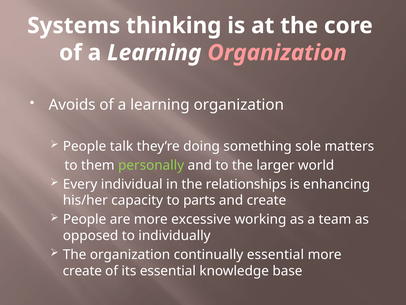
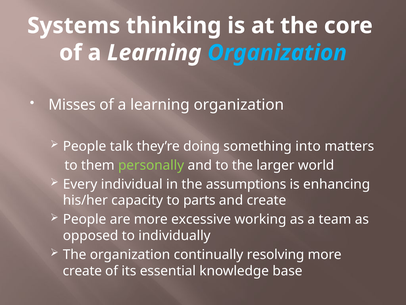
Organization at (277, 53) colour: pink -> light blue
Avoids: Avoids -> Misses
sole: sole -> into
relationships: relationships -> assumptions
continually essential: essential -> resolving
